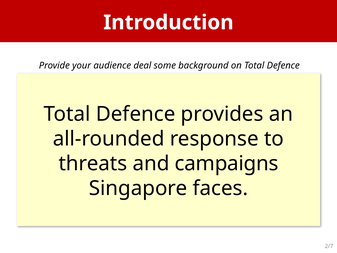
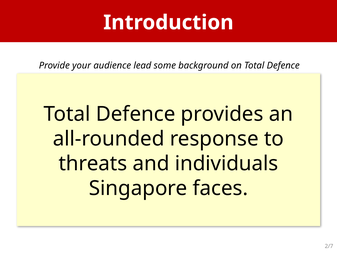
deal: deal -> lead
campaigns: campaigns -> individuals
